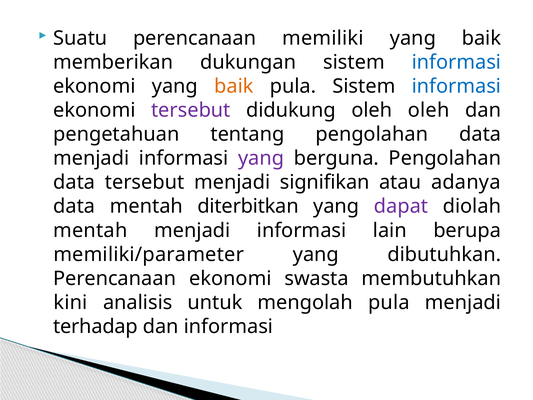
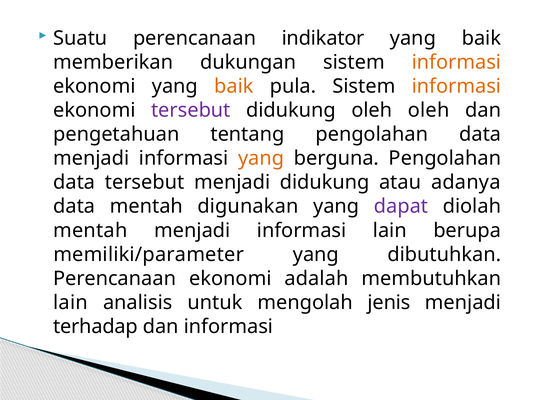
memiliki: memiliki -> indikator
informasi at (456, 62) colour: blue -> orange
informasi at (456, 86) colour: blue -> orange
yang at (261, 158) colour: purple -> orange
menjadi signifikan: signifikan -> didukung
diterbitkan: diterbitkan -> digunakan
swasta: swasta -> adalah
kini at (71, 302): kini -> lain
mengolah pula: pula -> jenis
